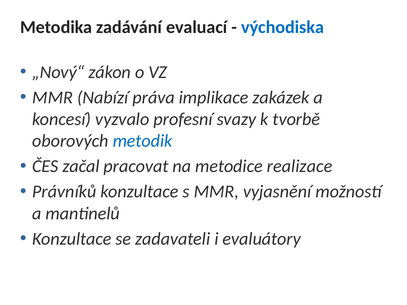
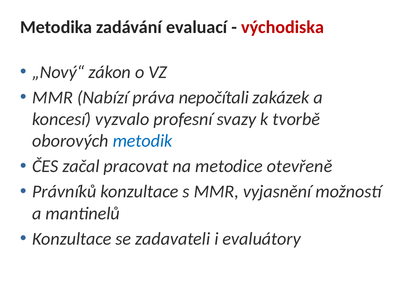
východiska colour: blue -> red
implikace: implikace -> nepočítali
realizace: realizace -> otevřeně
